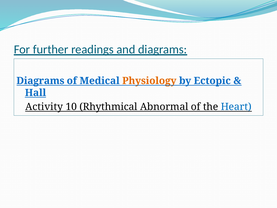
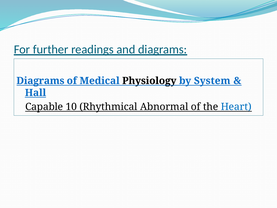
Physiology colour: orange -> black
Ectopic: Ectopic -> System
Activity: Activity -> Capable
